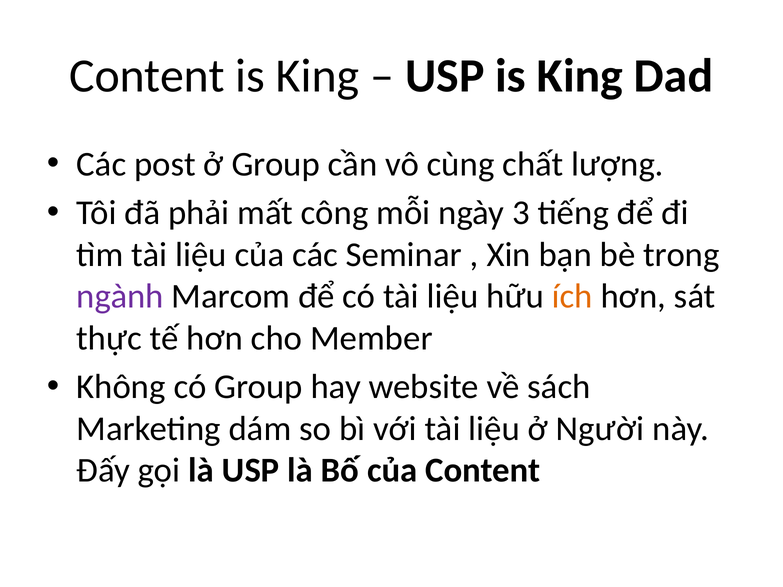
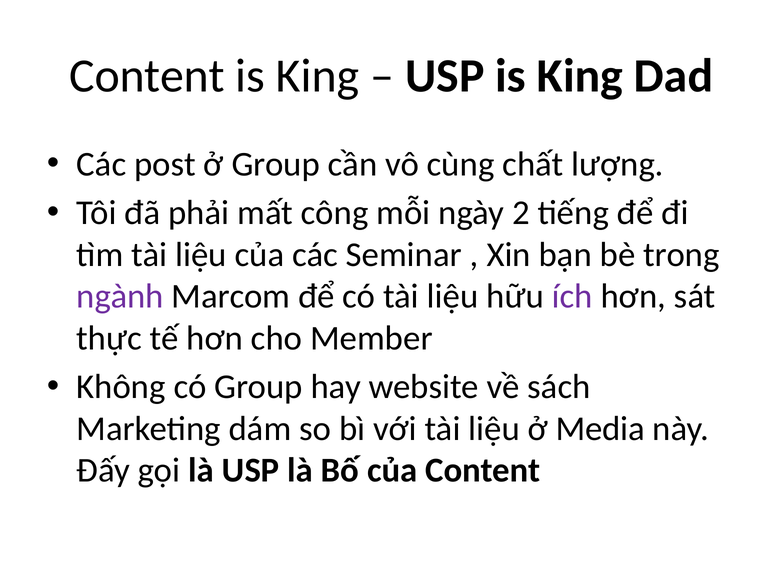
3: 3 -> 2
ích colour: orange -> purple
Người: Người -> Media
